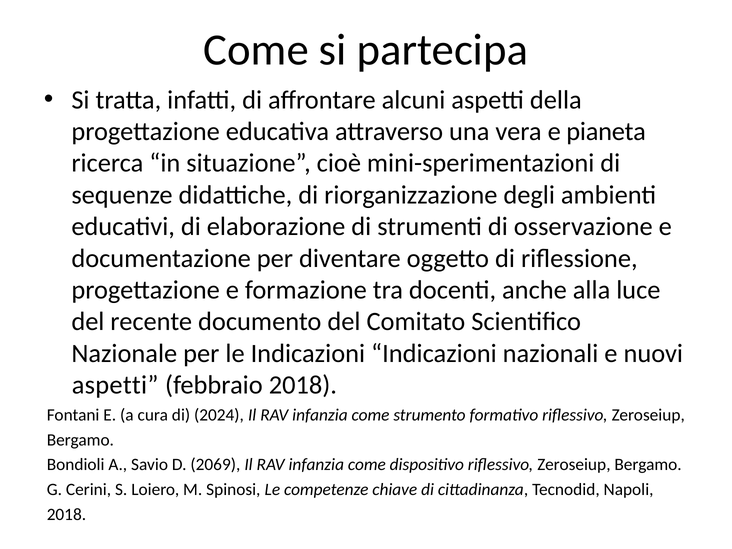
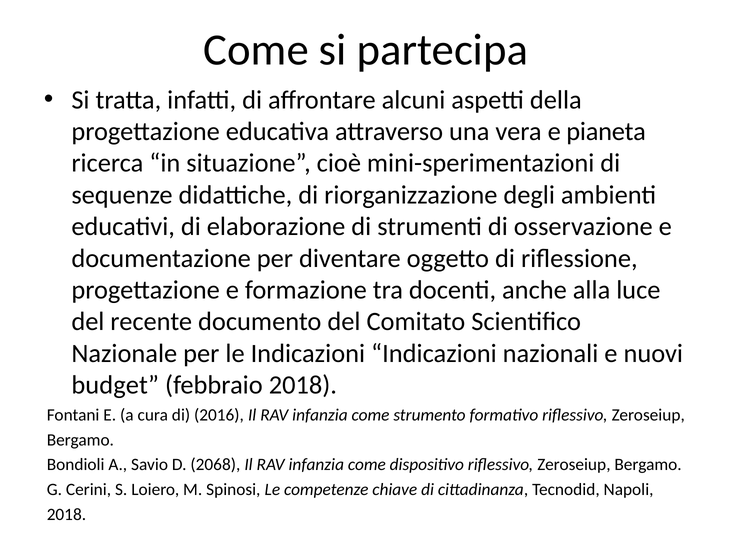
aspetti at (115, 385): aspetti -> budget
2024: 2024 -> 2016
2069: 2069 -> 2068
